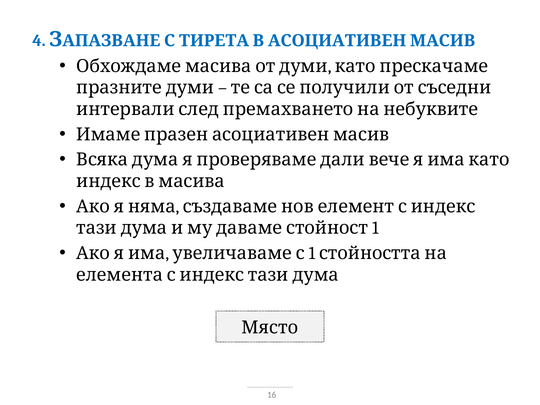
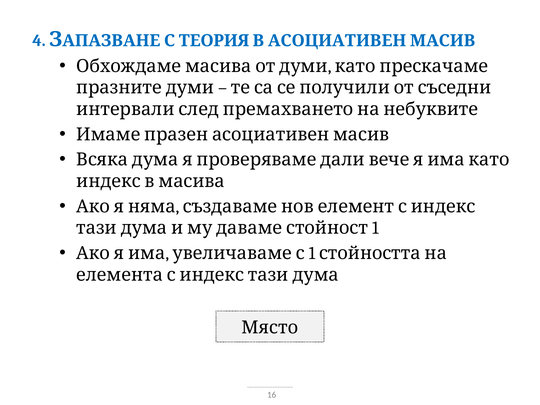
ТИРЕТА: ТИРЕТА -> ТЕОРИЯ
